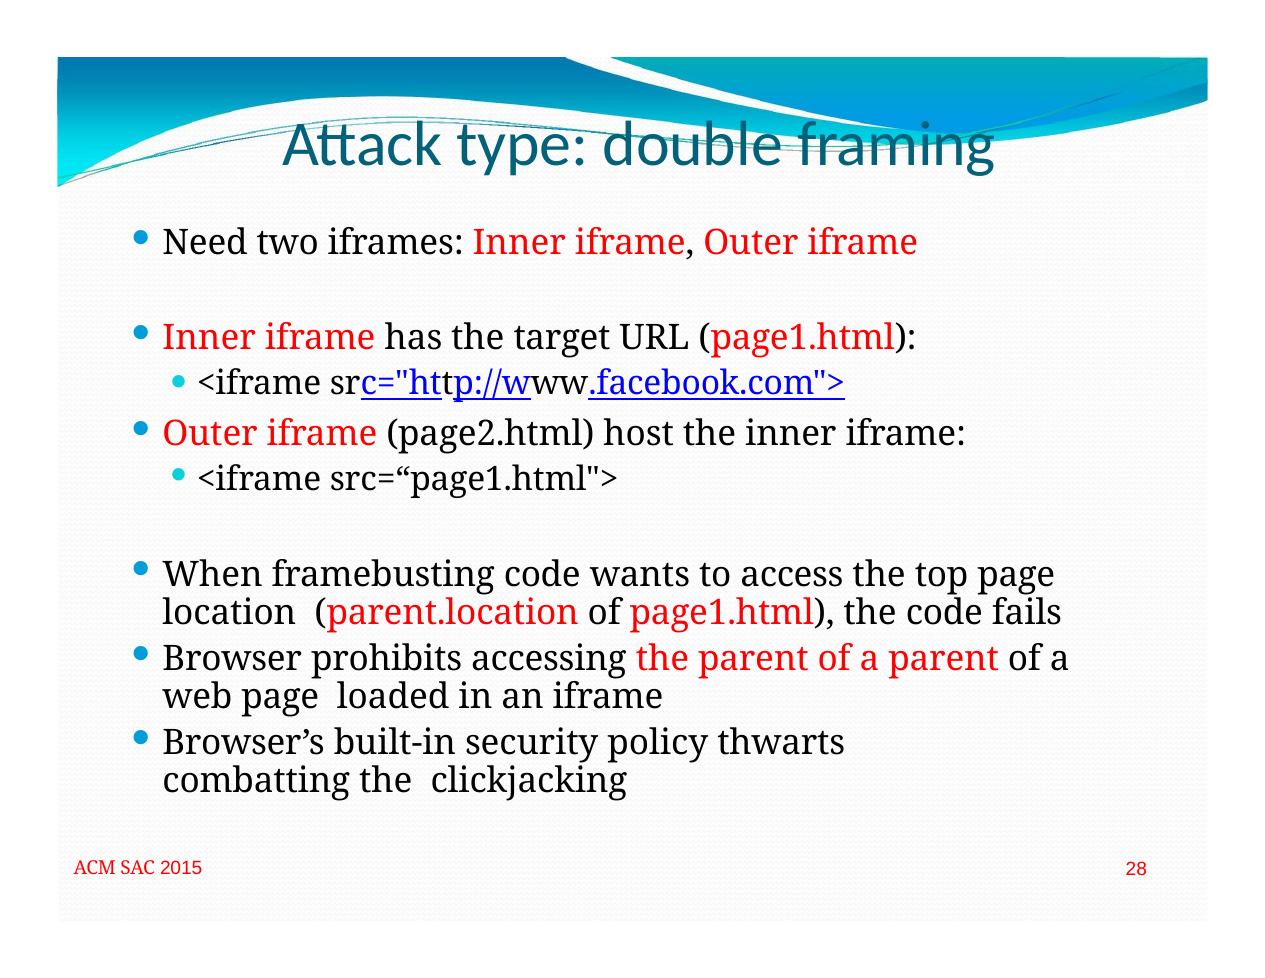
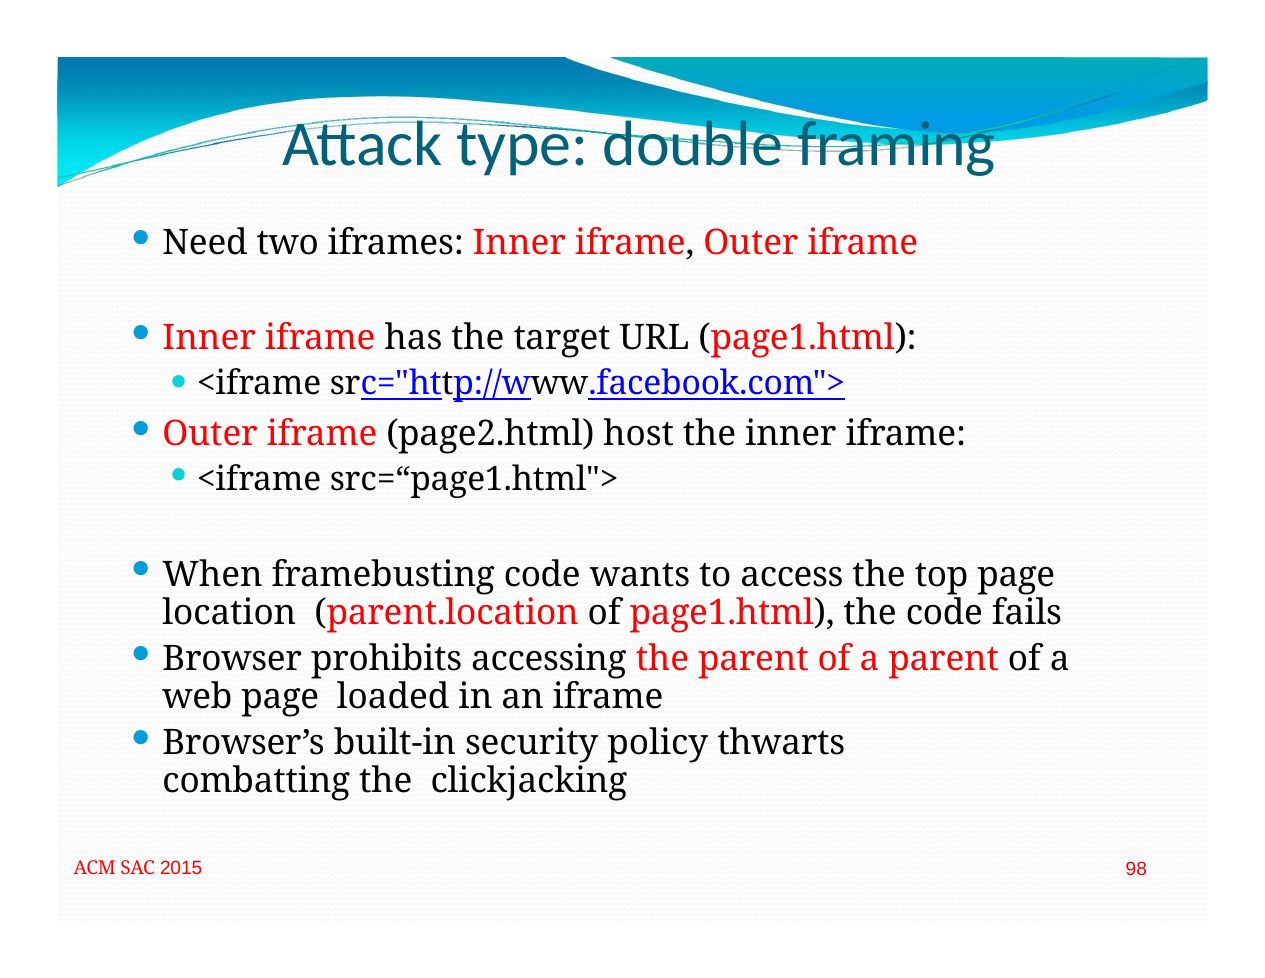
28: 28 -> 98
